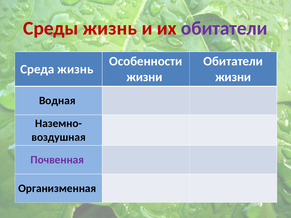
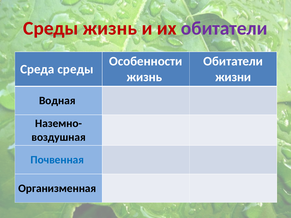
Среда жизнь: жизнь -> среды
жизни at (144, 77): жизни -> жизнь
Почвенная colour: purple -> blue
